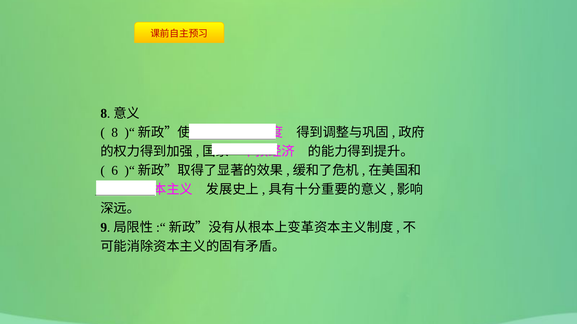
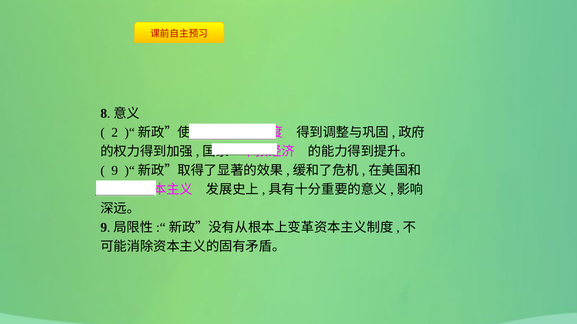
8: 8 -> 2
6: 6 -> 9
